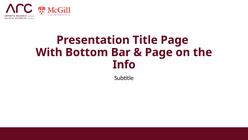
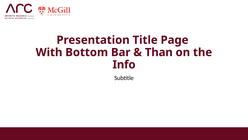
Page at (159, 52): Page -> Than
